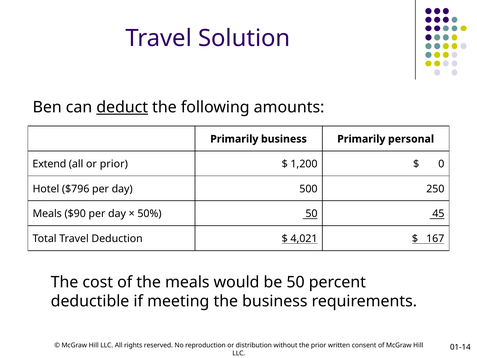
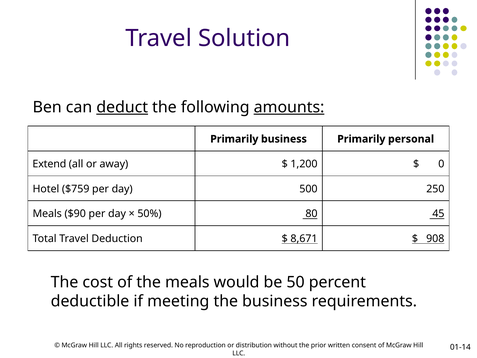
amounts underline: none -> present
or prior: prior -> away
$796: $796 -> $759
50% 50: 50 -> 80
4,021: 4,021 -> 8,671
167: 167 -> 908
